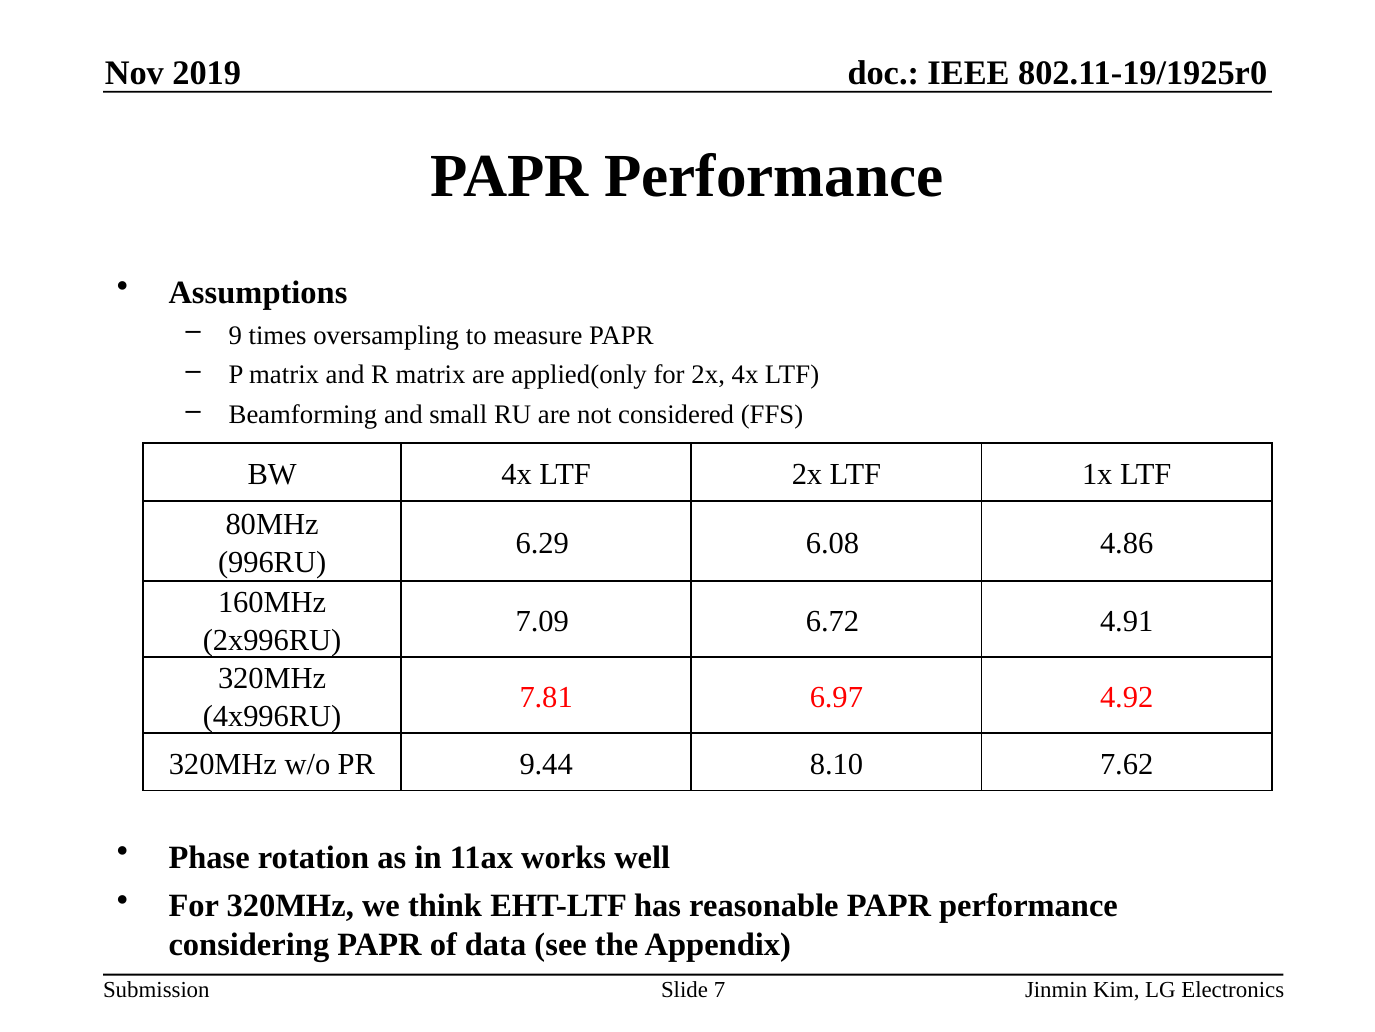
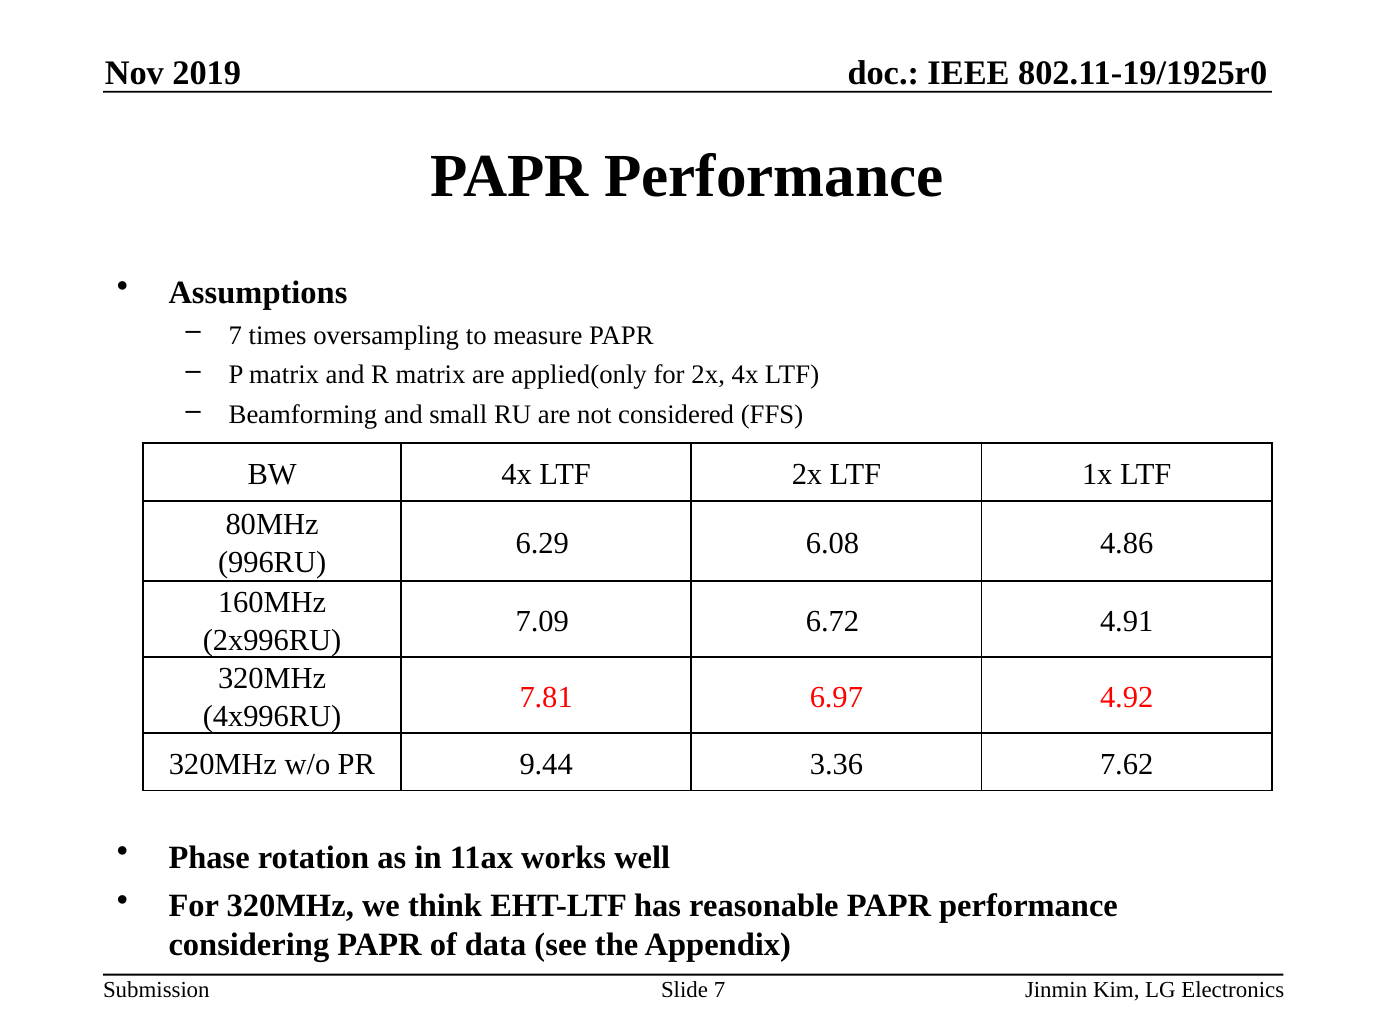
9 at (235, 335): 9 -> 7
8.10: 8.10 -> 3.36
